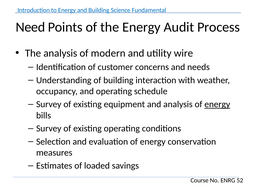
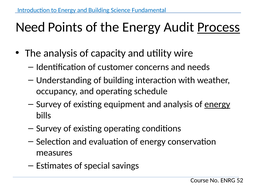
Process underline: none -> present
modern: modern -> capacity
loaded: loaded -> special
